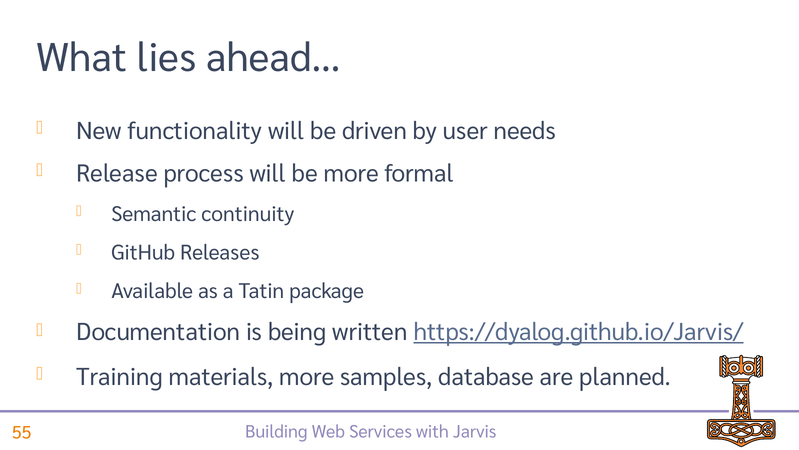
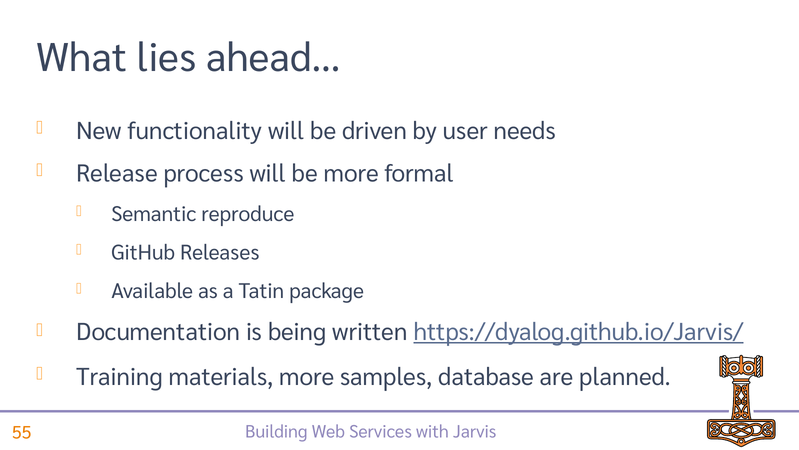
continuity: continuity -> reproduce
